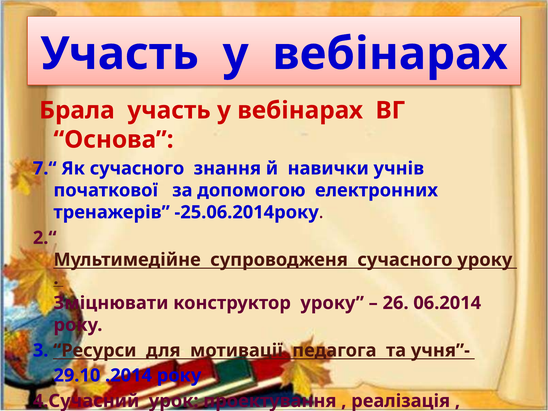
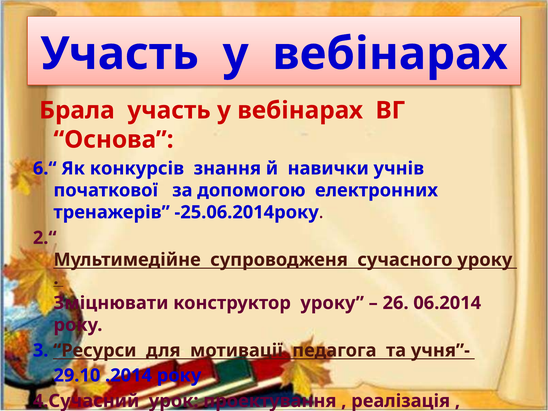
7.“: 7.“ -> 6.“
Як сучасного: сучасного -> конкурсів
